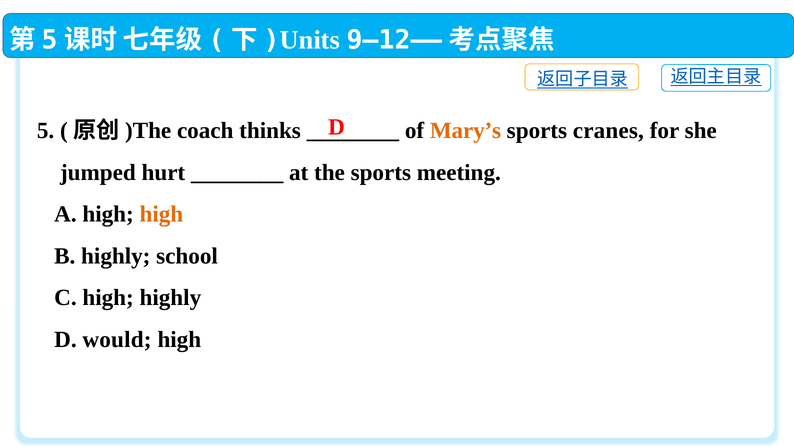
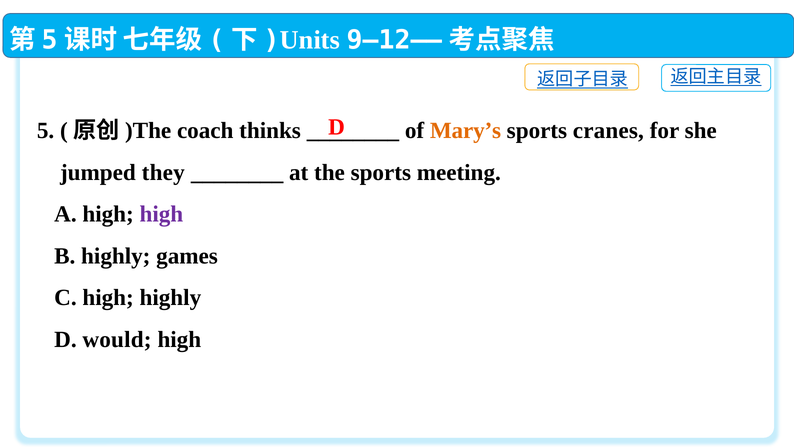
hurt: hurt -> they
high at (161, 214) colour: orange -> purple
school: school -> games
